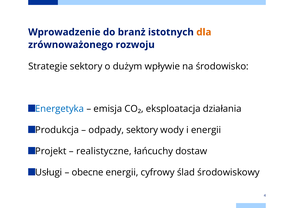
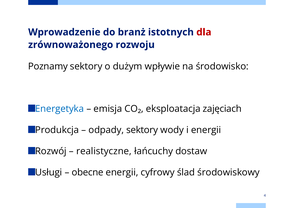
dla colour: orange -> red
Strategie: Strategie -> Poznamy
działania: działania -> zajęciach
Projekt: Projekt -> Rozwój
